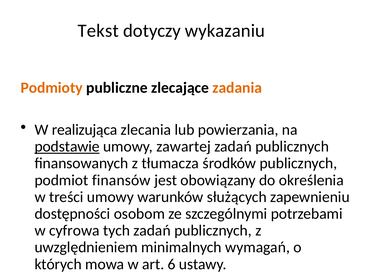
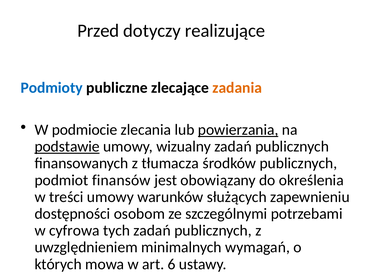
Tekst: Tekst -> Przed
wykazaniu: wykazaniu -> realizujące
Podmioty colour: orange -> blue
realizująca: realizująca -> podmiocie
powierzania underline: none -> present
zawartej: zawartej -> wizualny
